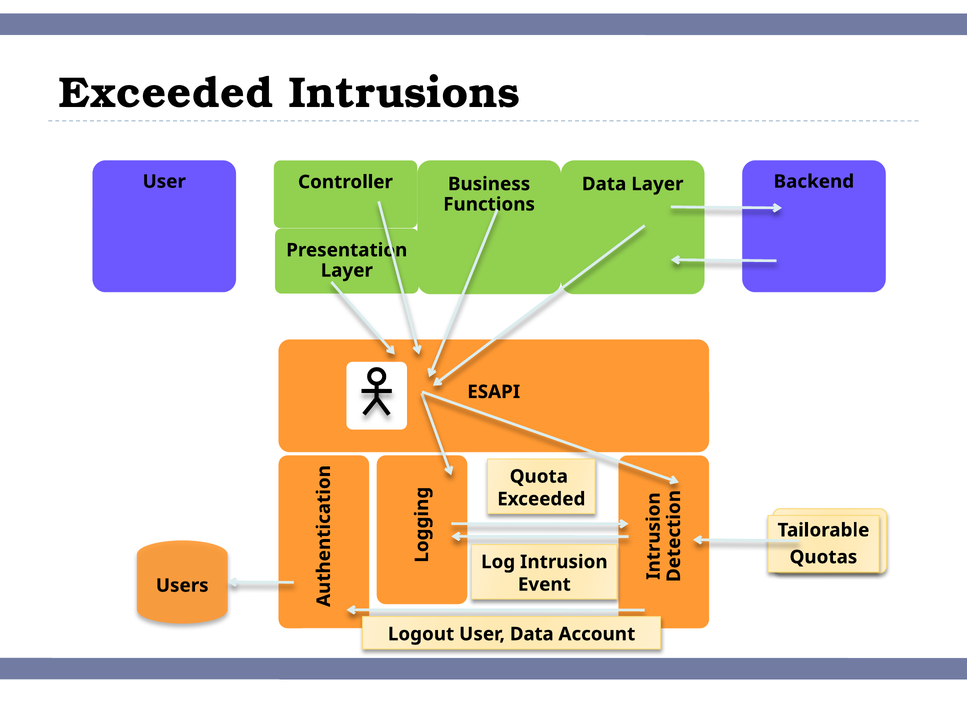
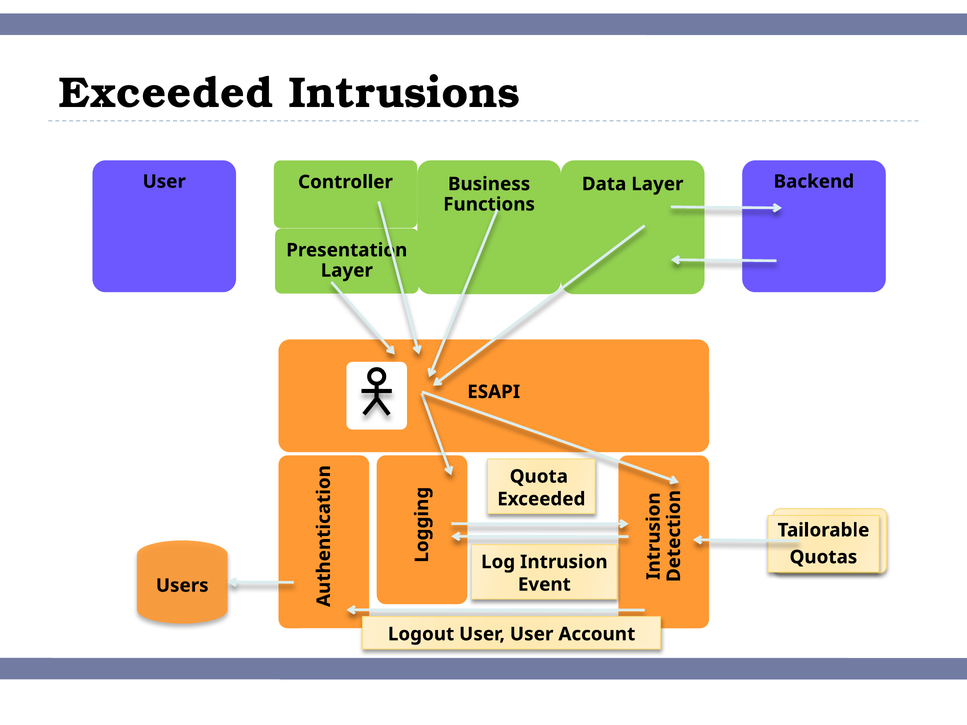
Logout User Data: Data -> User
